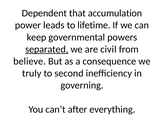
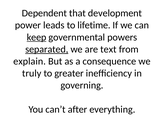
accumulation: accumulation -> development
keep underline: none -> present
civil: civil -> text
believe: believe -> explain
second: second -> greater
